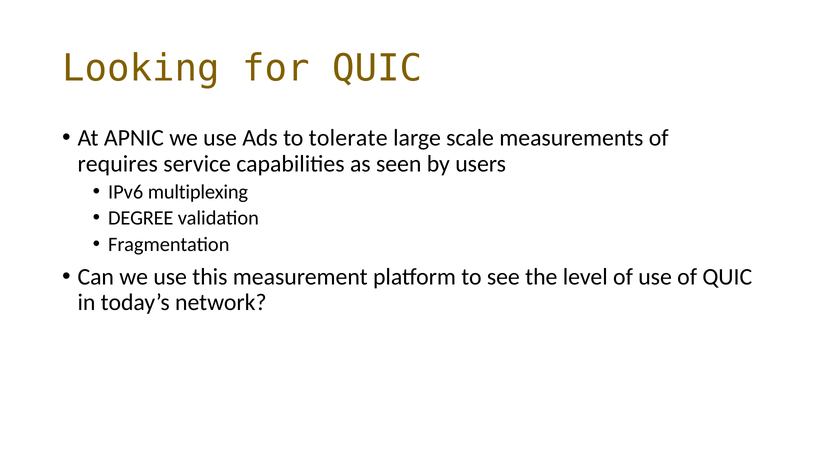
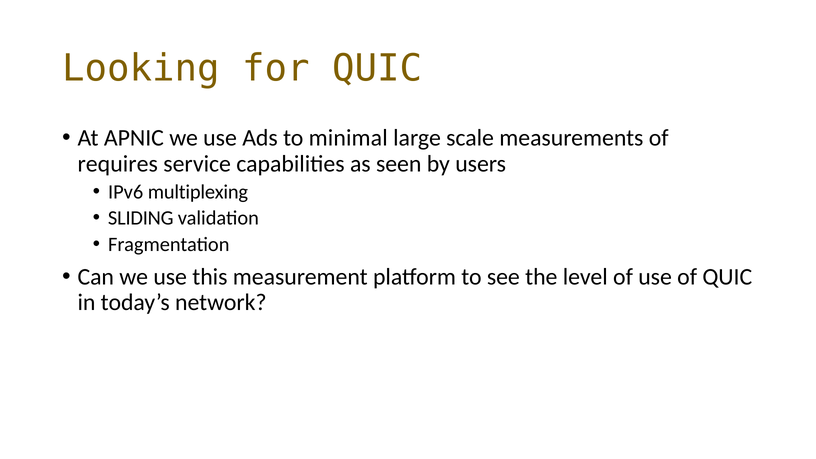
tolerate: tolerate -> minimal
DEGREE: DEGREE -> SLIDING
